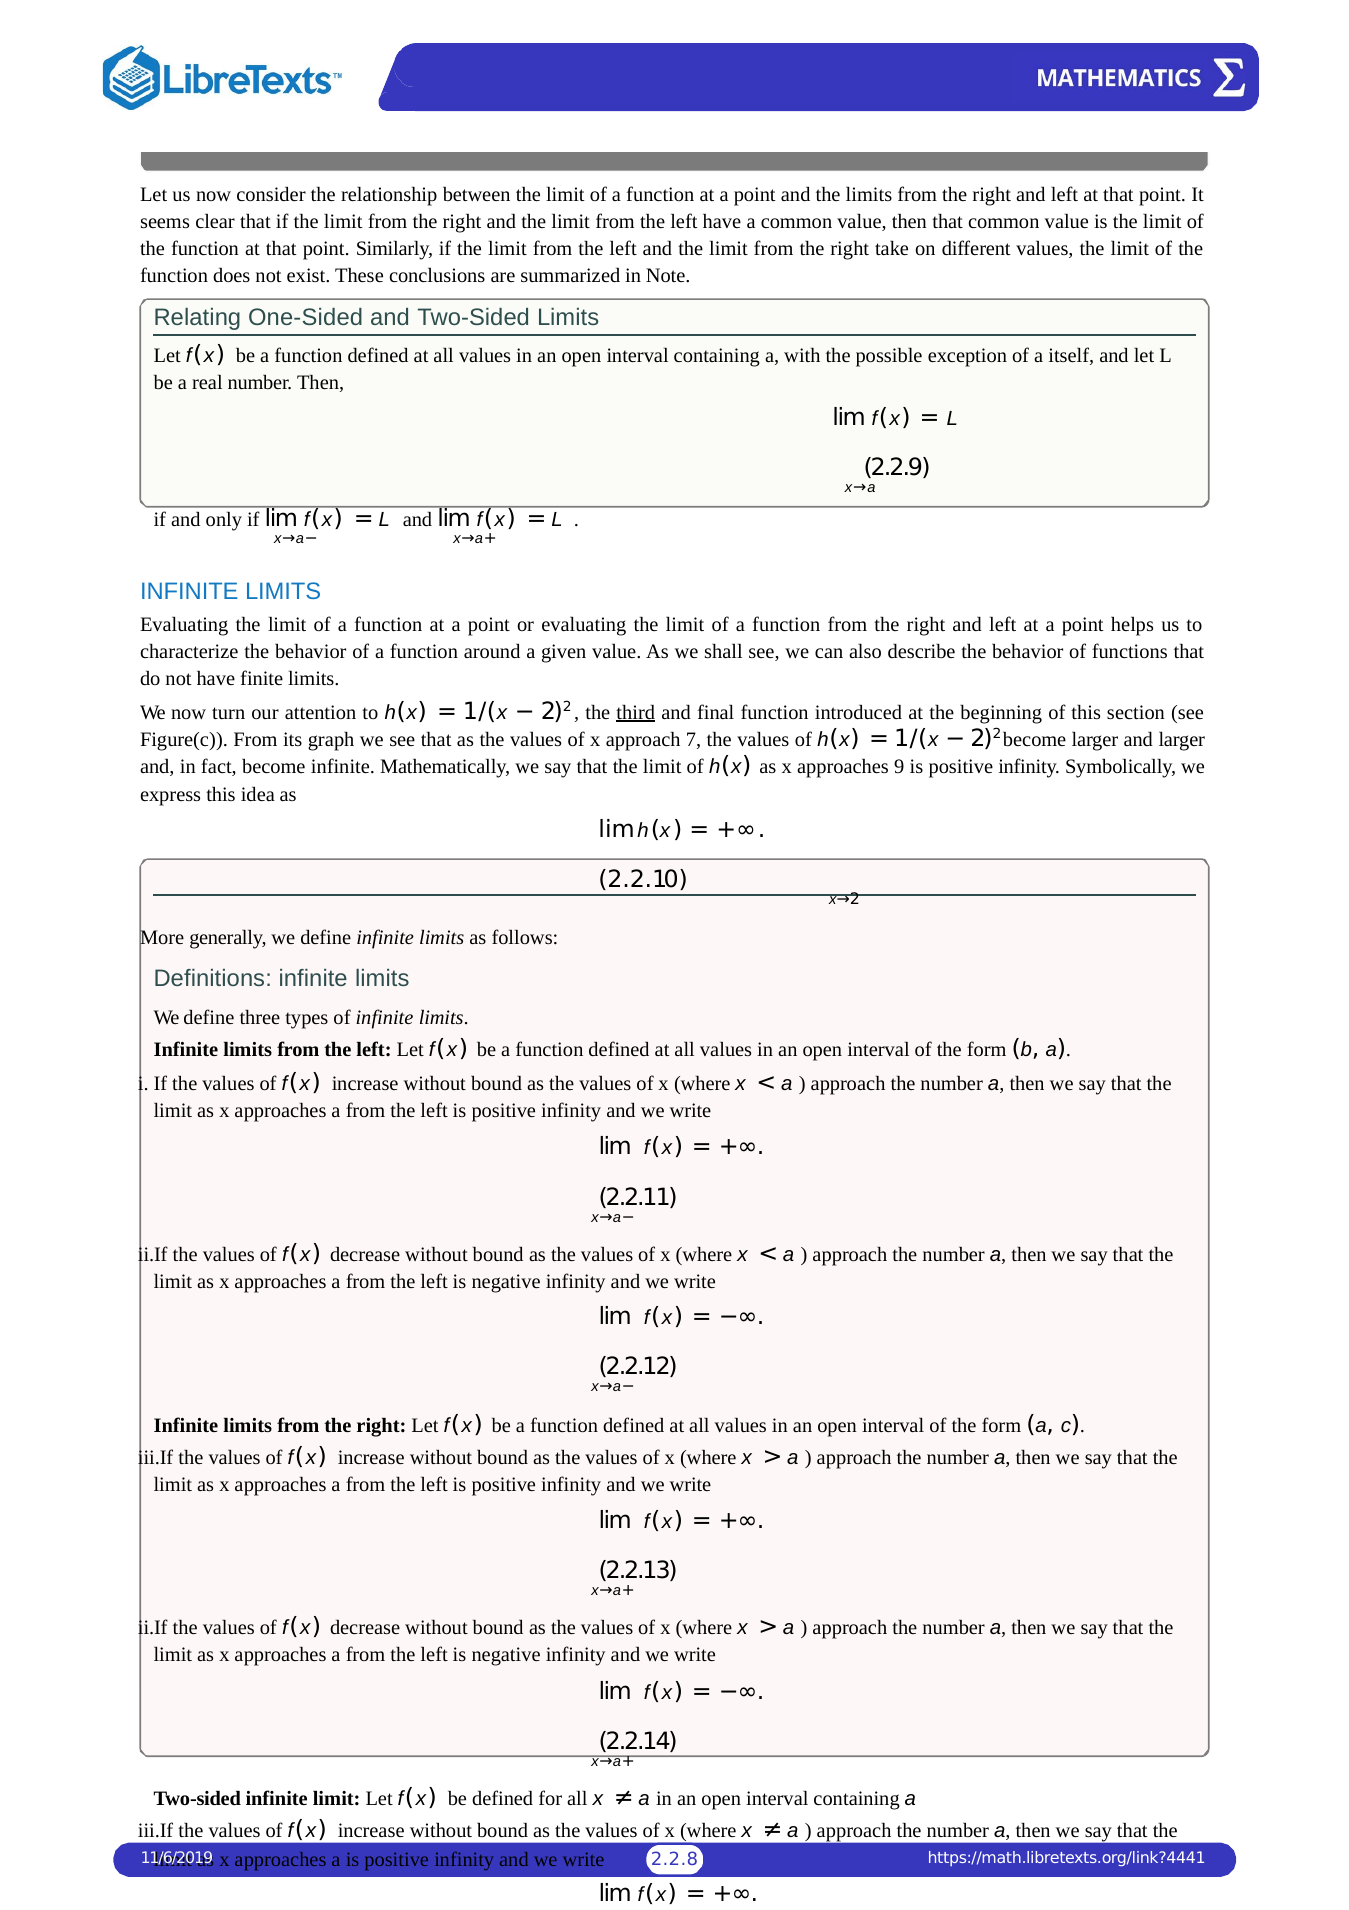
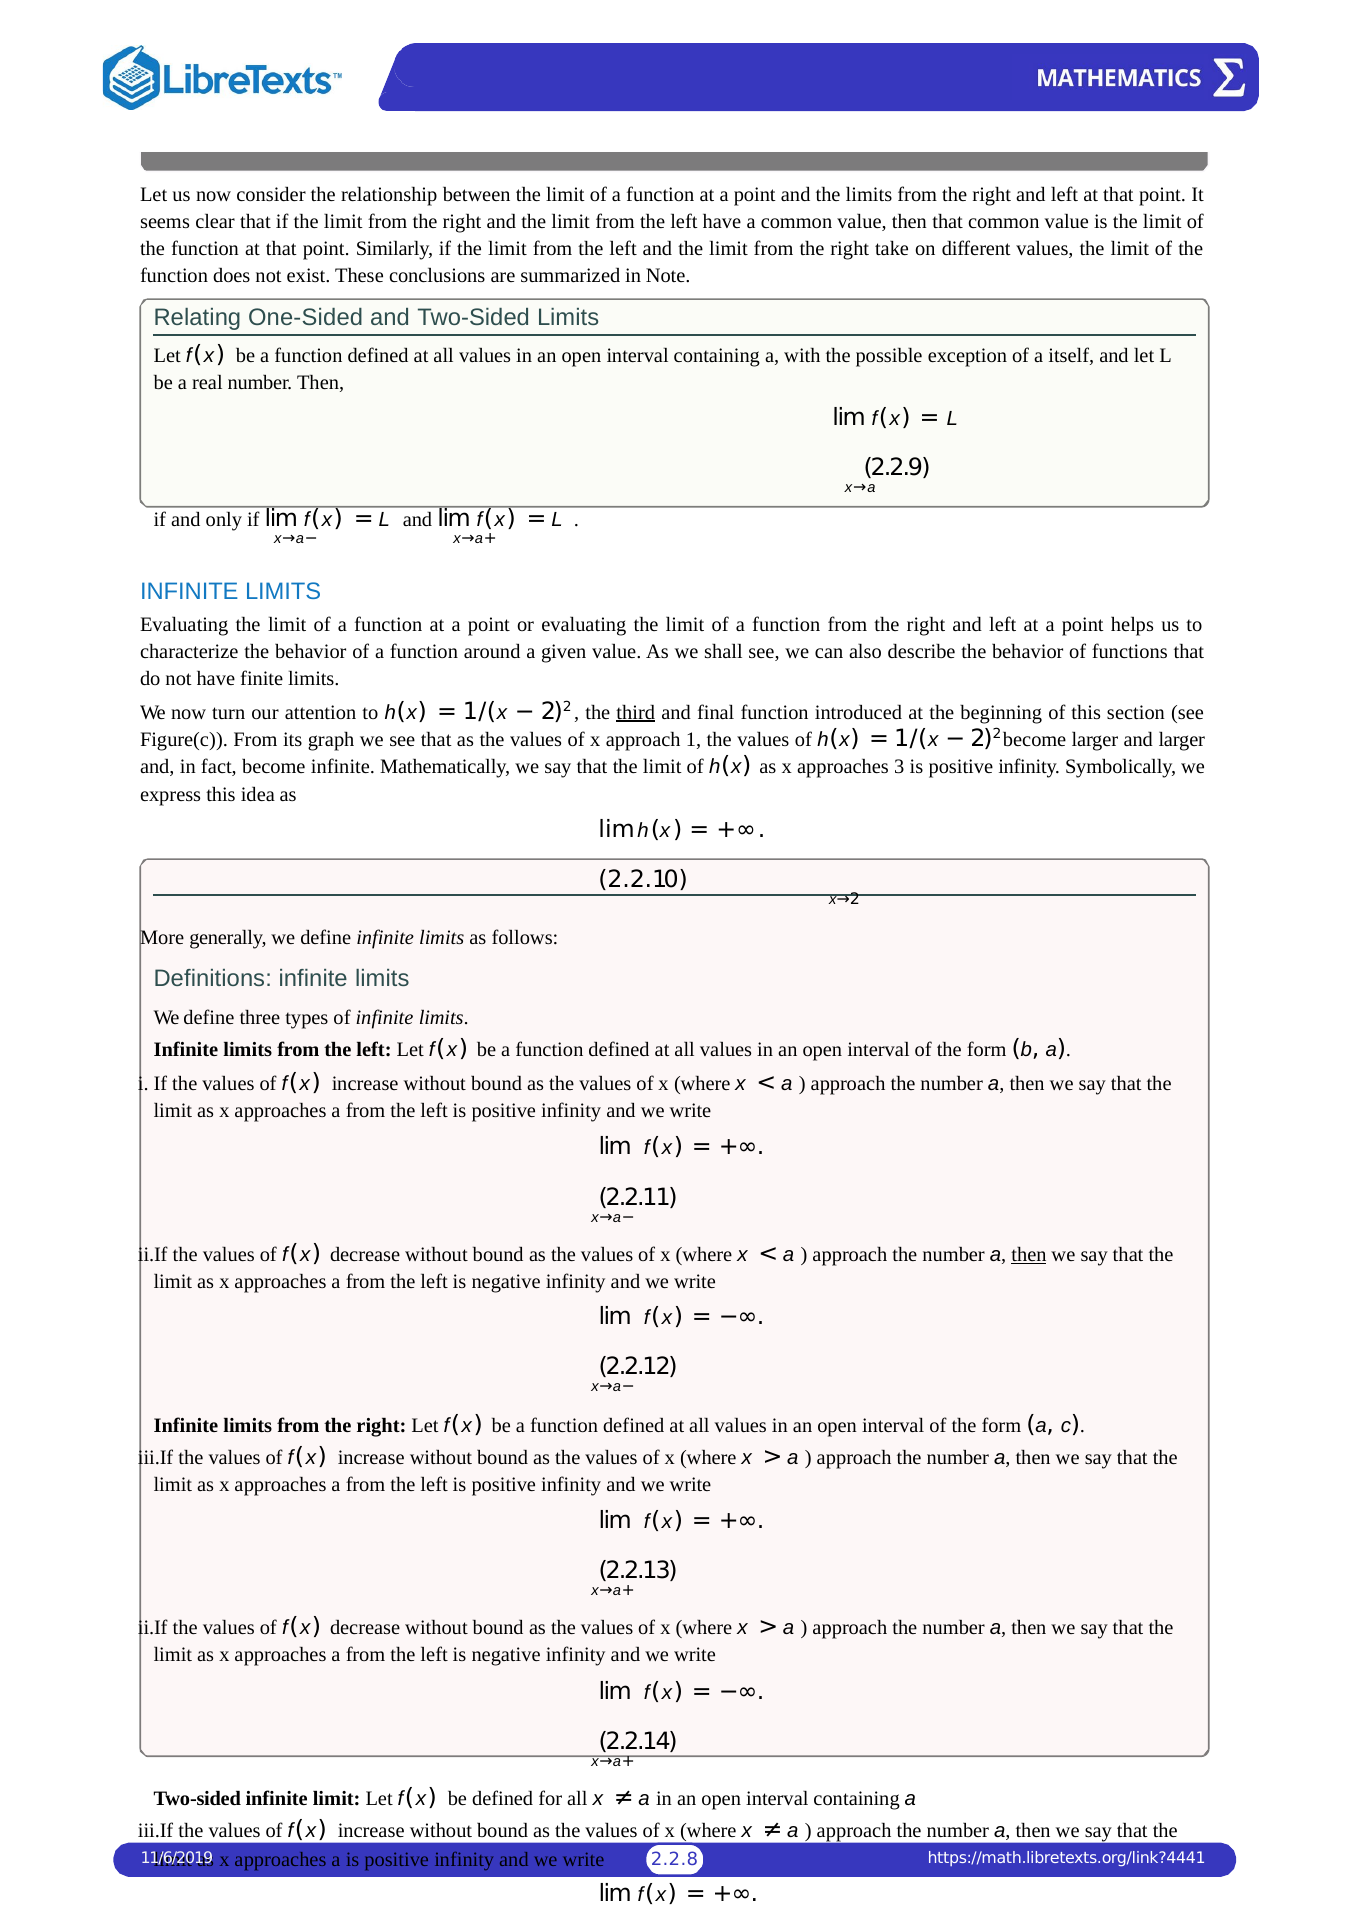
7: 7 -> 1
9: 9 -> 3
then at (1029, 1254) underline: none -> present
